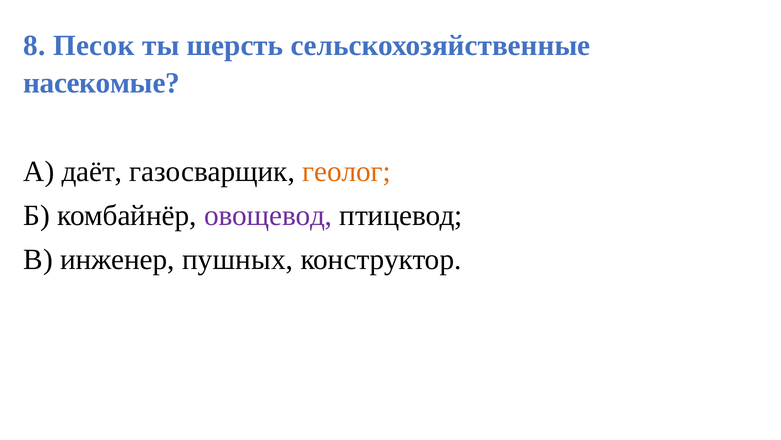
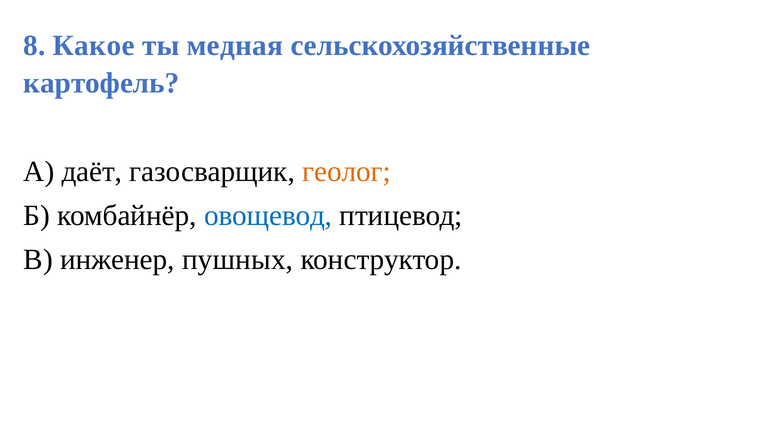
Песок: Песок -> Какое
шерсть: шерсть -> медная
насекомые: насекомые -> картофель
овощевод colour: purple -> blue
